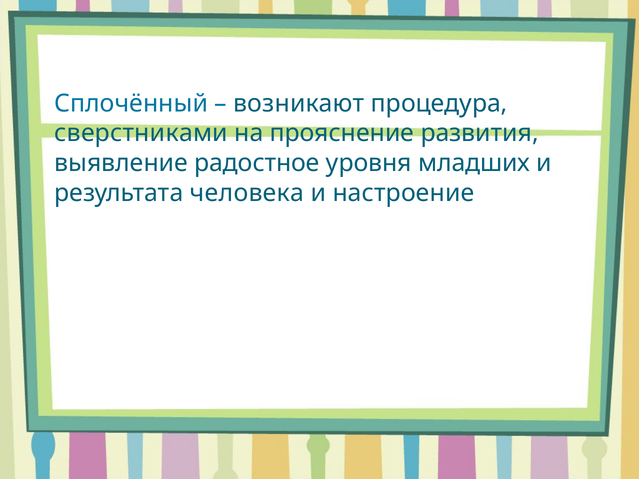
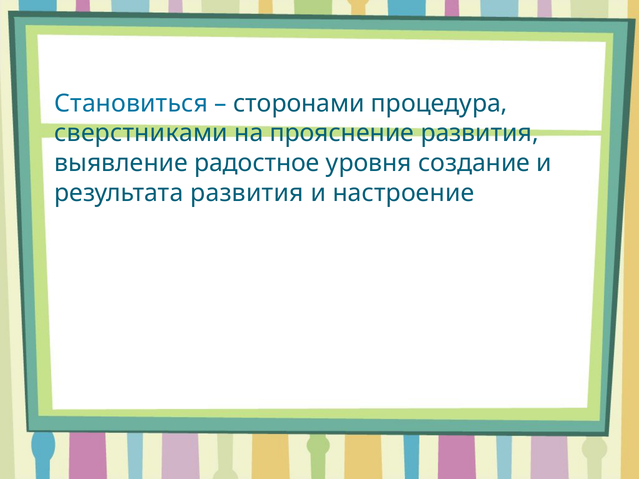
Сплочённый: Сплочённый -> Становиться
возникают: возникают -> сторонами
младших: младших -> создание
результата человека: человека -> развития
